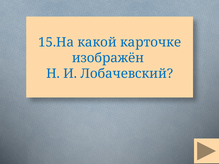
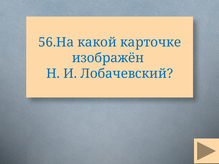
15.На: 15.На -> 56.На
